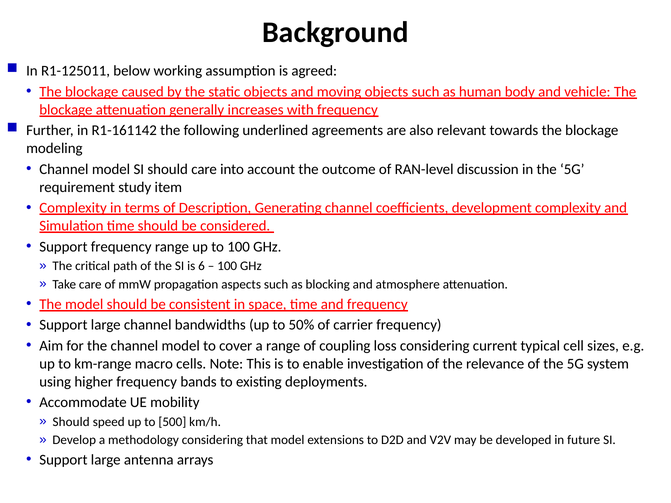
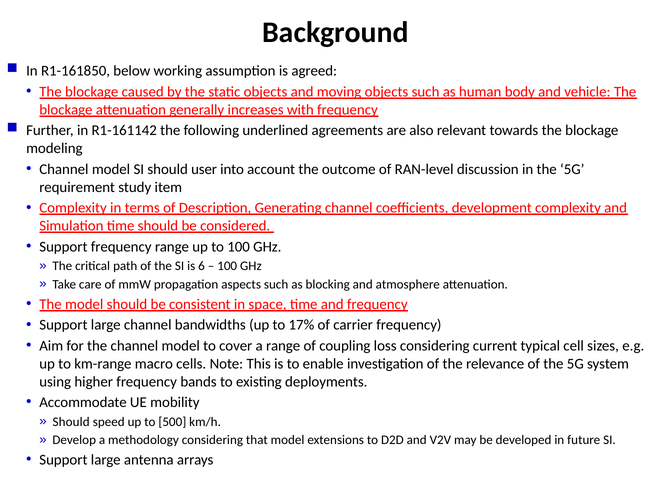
R1-125011: R1-125011 -> R1-161850
should care: care -> user
50%: 50% -> 17%
